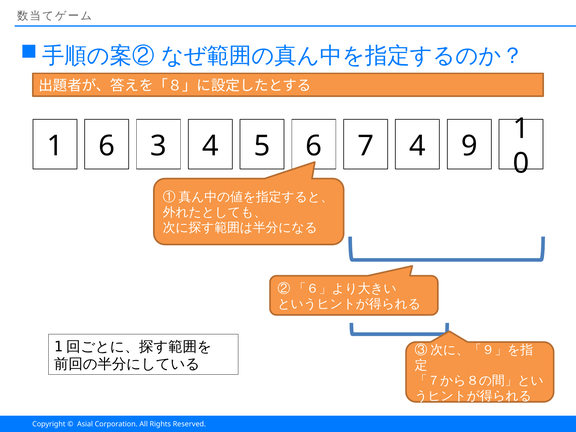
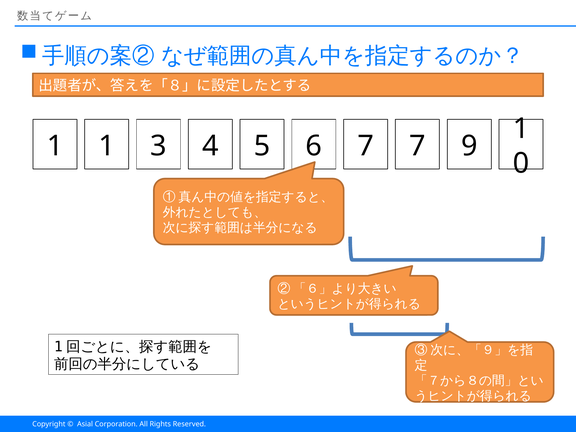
1 6: 6 -> 1
7 4: 4 -> 7
